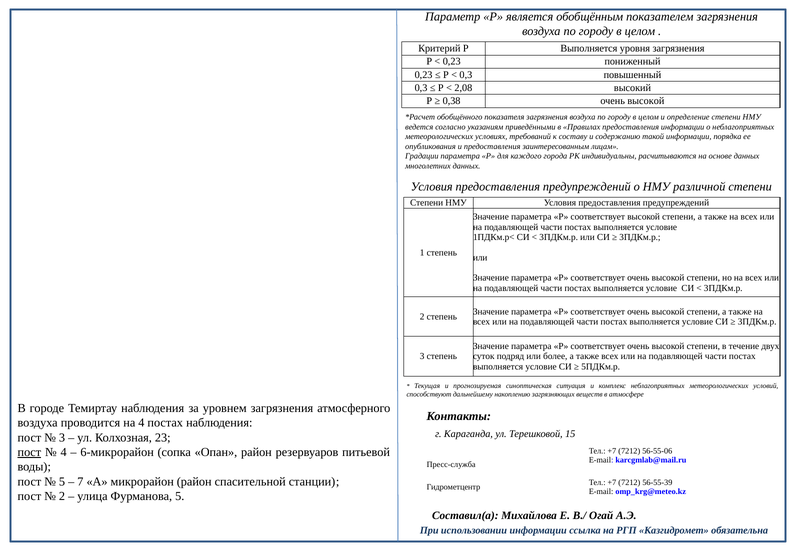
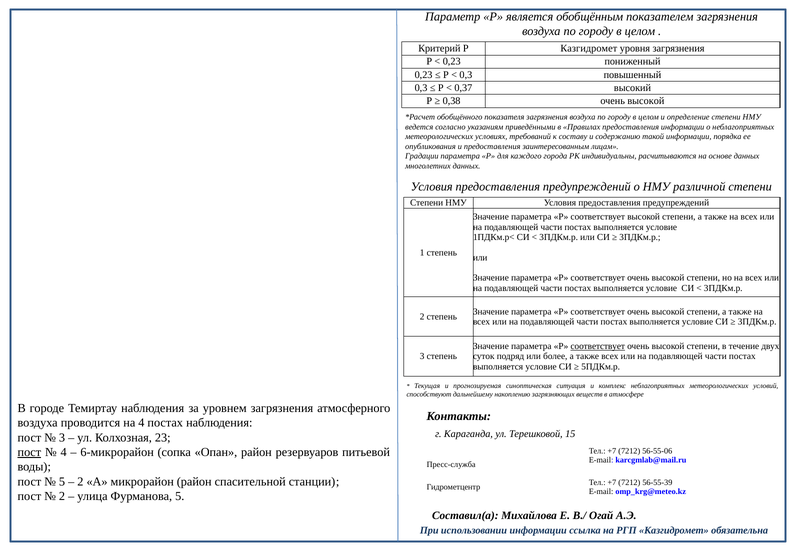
Р Выполняется: Выполняется -> Казгидромет
2,08: 2,08 -> 0,37
соответствует at (598, 346) underline: none -> present
7 at (80, 482): 7 -> 2
